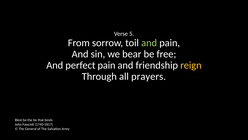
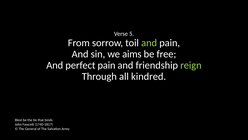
bear: bear -> aims
reign colour: yellow -> light green
prayers: prayers -> kindred
